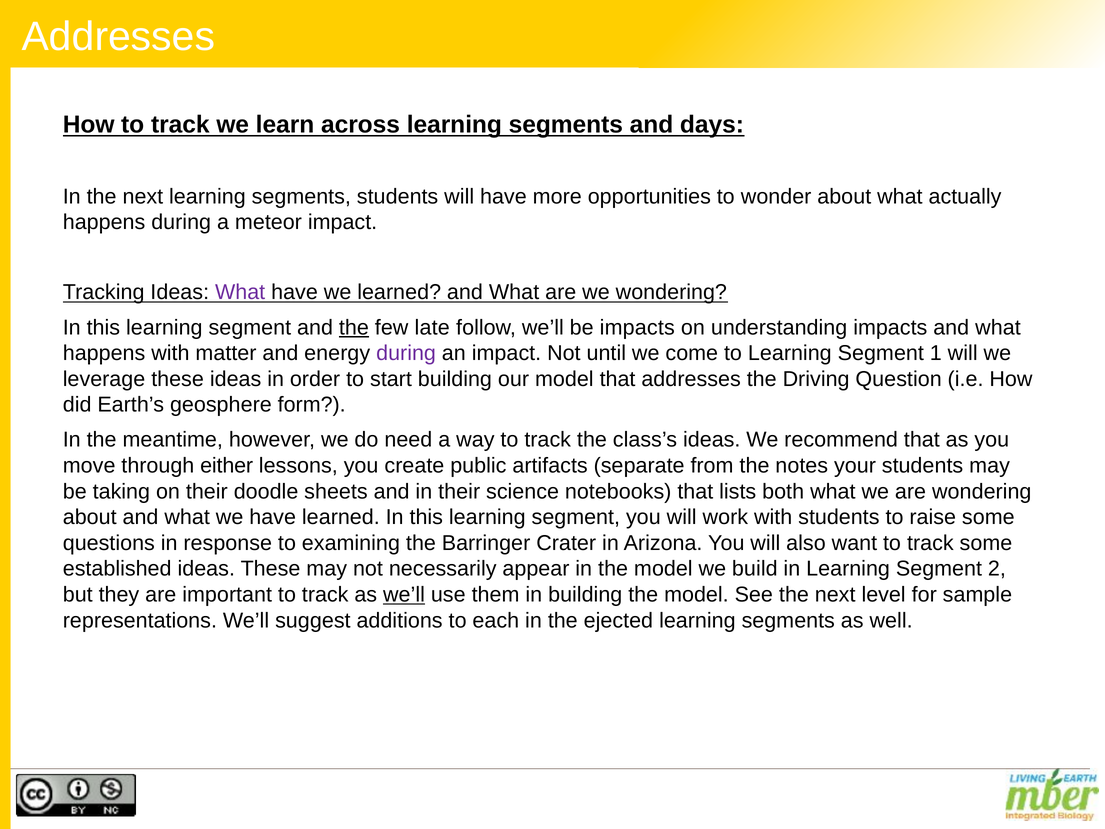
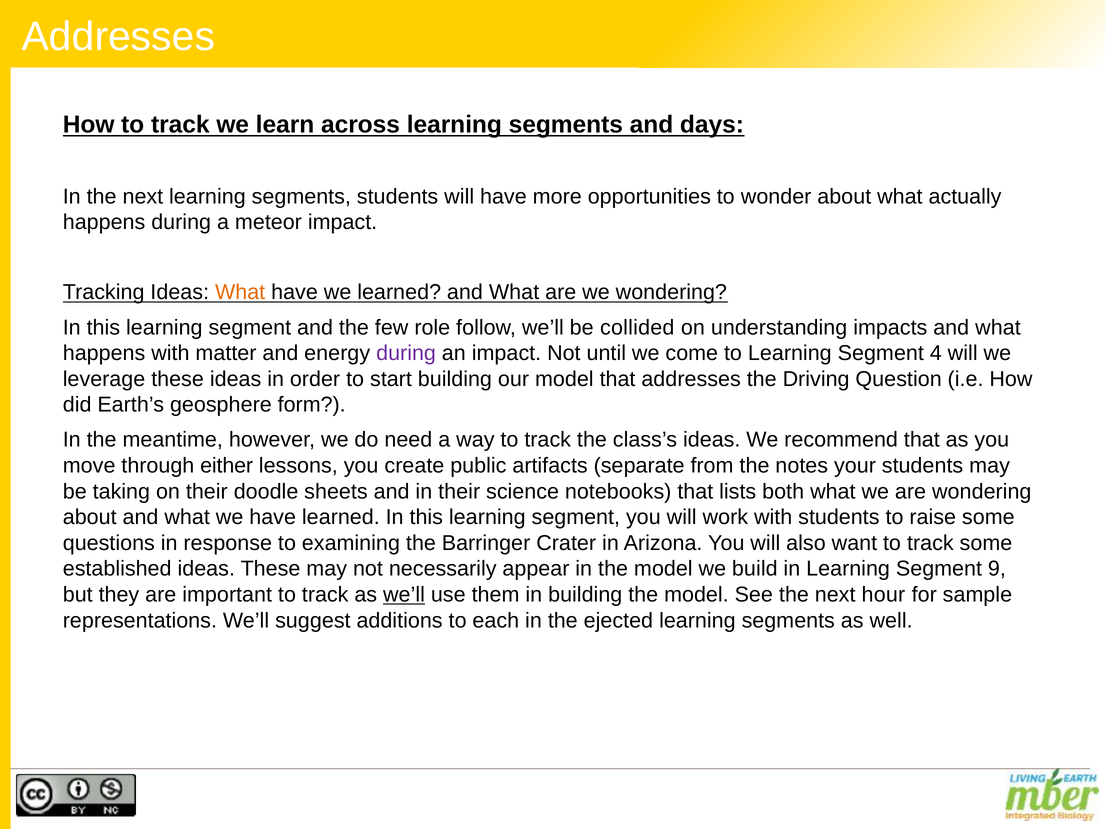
What at (240, 292) colour: purple -> orange
the at (354, 327) underline: present -> none
late: late -> role
be impacts: impacts -> collided
1: 1 -> 4
2: 2 -> 9
level: level -> hour
